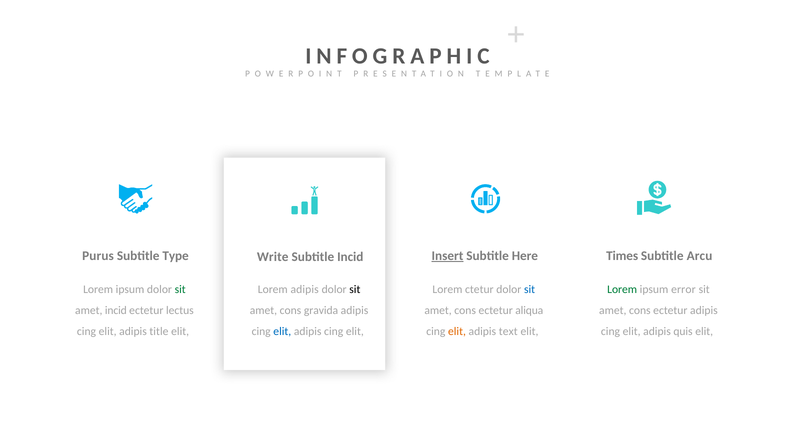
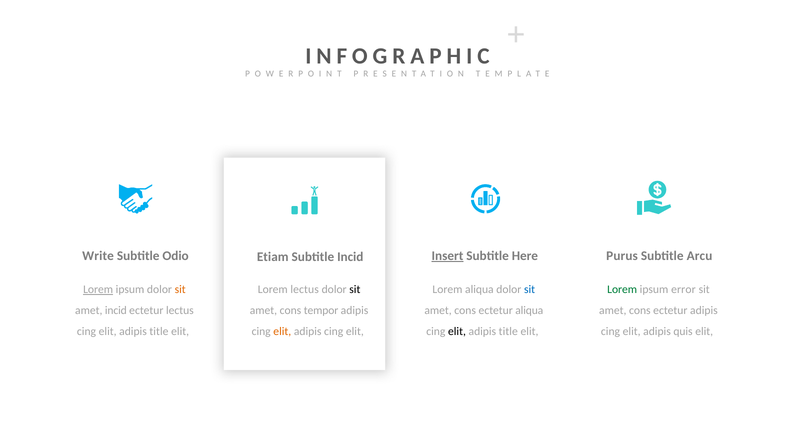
Purus: Purus -> Write
Type: Type -> Odio
Times: Times -> Purus
Write: Write -> Etiam
Lorem at (98, 290) underline: none -> present
sit at (180, 290) colour: green -> orange
Lorem adipis: adipis -> lectus
Lorem ctetur: ctetur -> aliqua
gravida: gravida -> tempor
elit at (282, 331) colour: blue -> orange
elit at (457, 331) colour: orange -> black
text at (508, 331): text -> title
